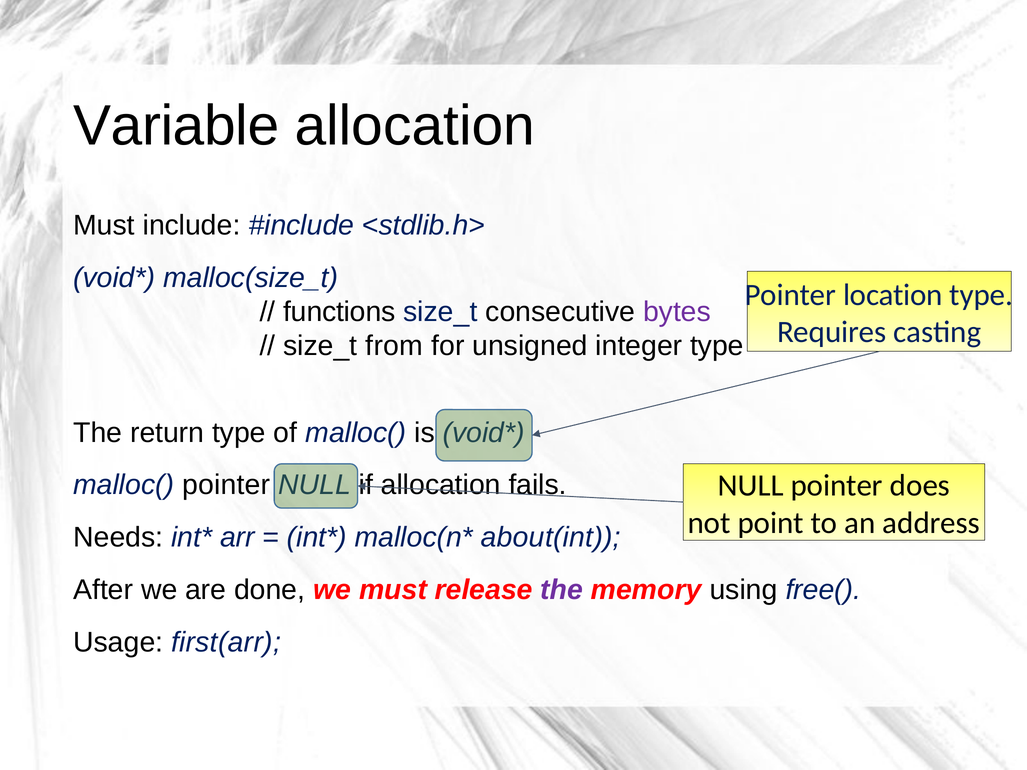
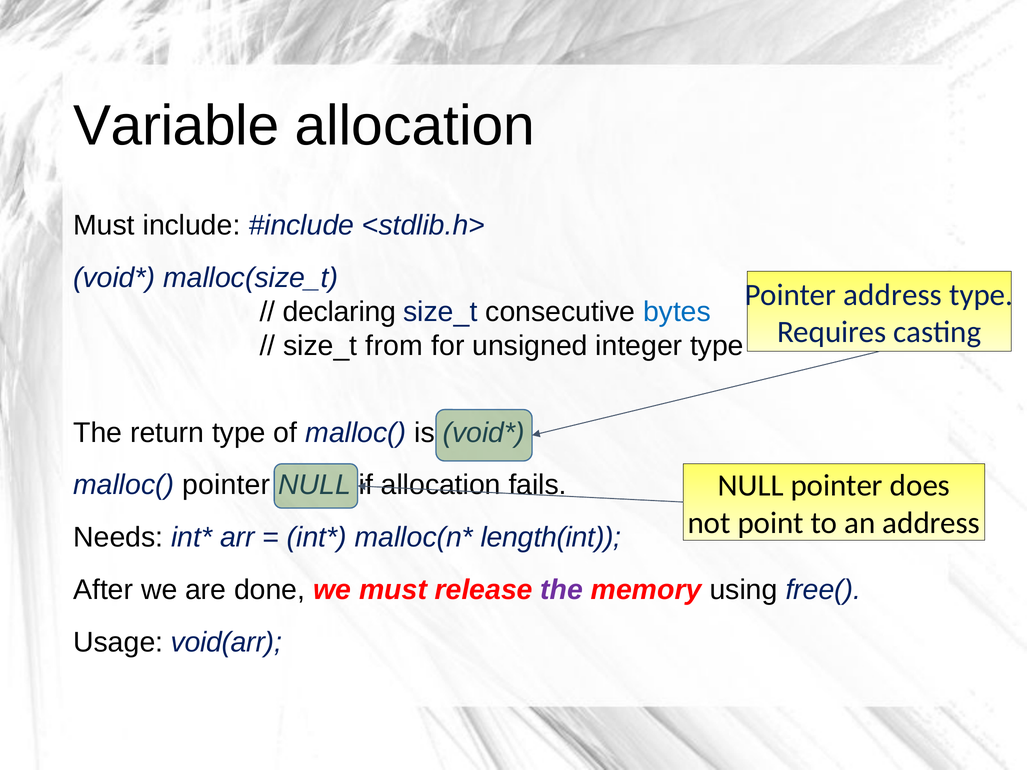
Pointer location: location -> address
functions: functions -> declaring
bytes colour: purple -> blue
about(int: about(int -> length(int
first(arr: first(arr -> void(arr
